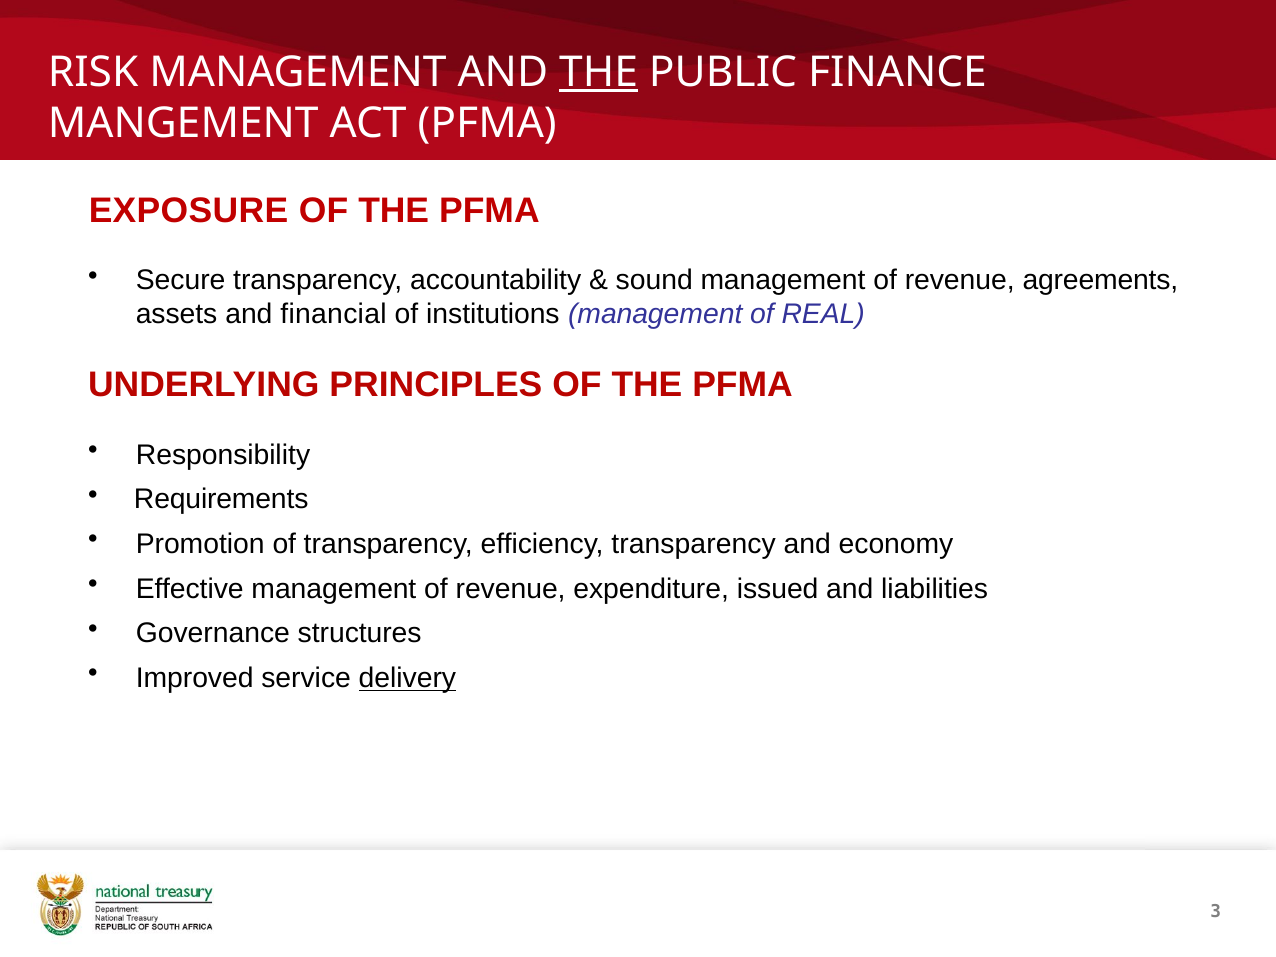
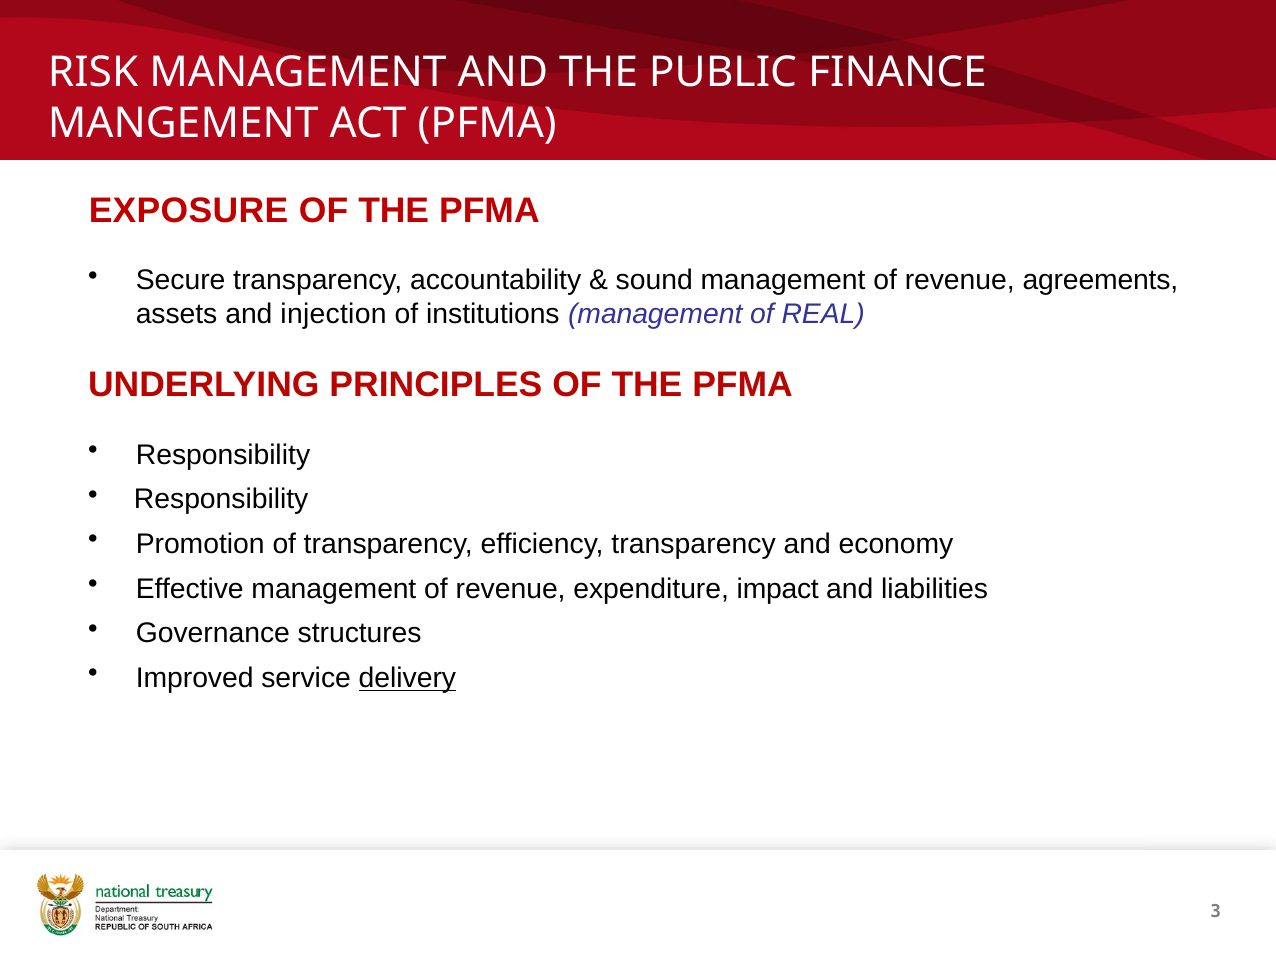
THE at (599, 72) underline: present -> none
financial: financial -> injection
Requirements at (221, 500): Requirements -> Responsibility
issued: issued -> impact
